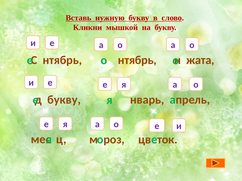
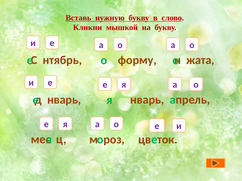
нтябрь нтябрь: нтябрь -> форму
букву at (64, 100): букву -> нварь
